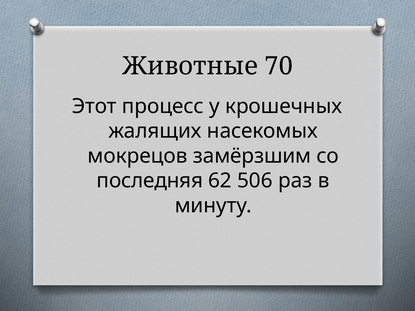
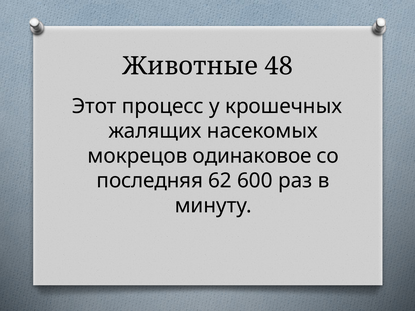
70: 70 -> 48
замёрзшим: замёрзшим -> одинаковое
506: 506 -> 600
